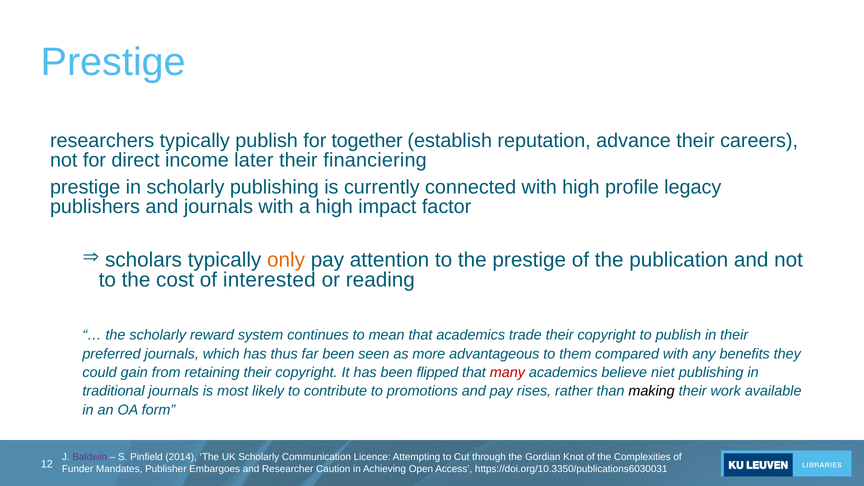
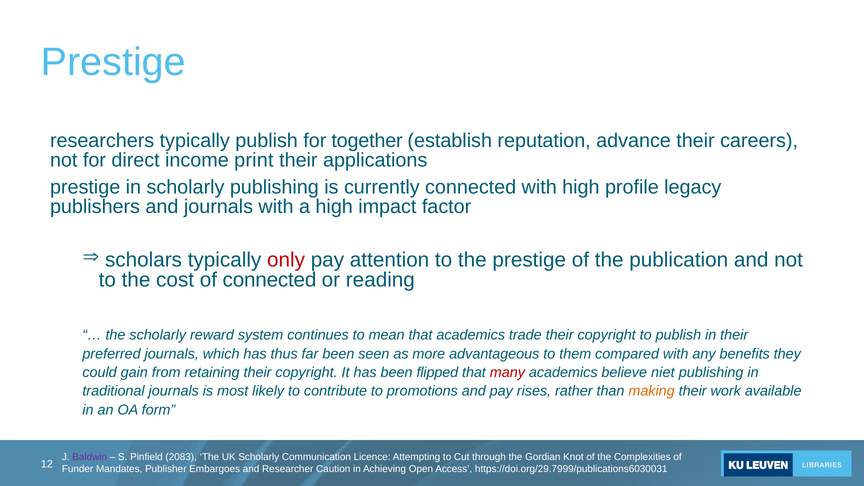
later: later -> print
financiering: financiering -> applications
only colour: orange -> red
of interested: interested -> connected
making colour: black -> orange
2014: 2014 -> 2083
https://doi.org/10.3350/publications6030031: https://doi.org/10.3350/publications6030031 -> https://doi.org/29.7999/publications6030031
